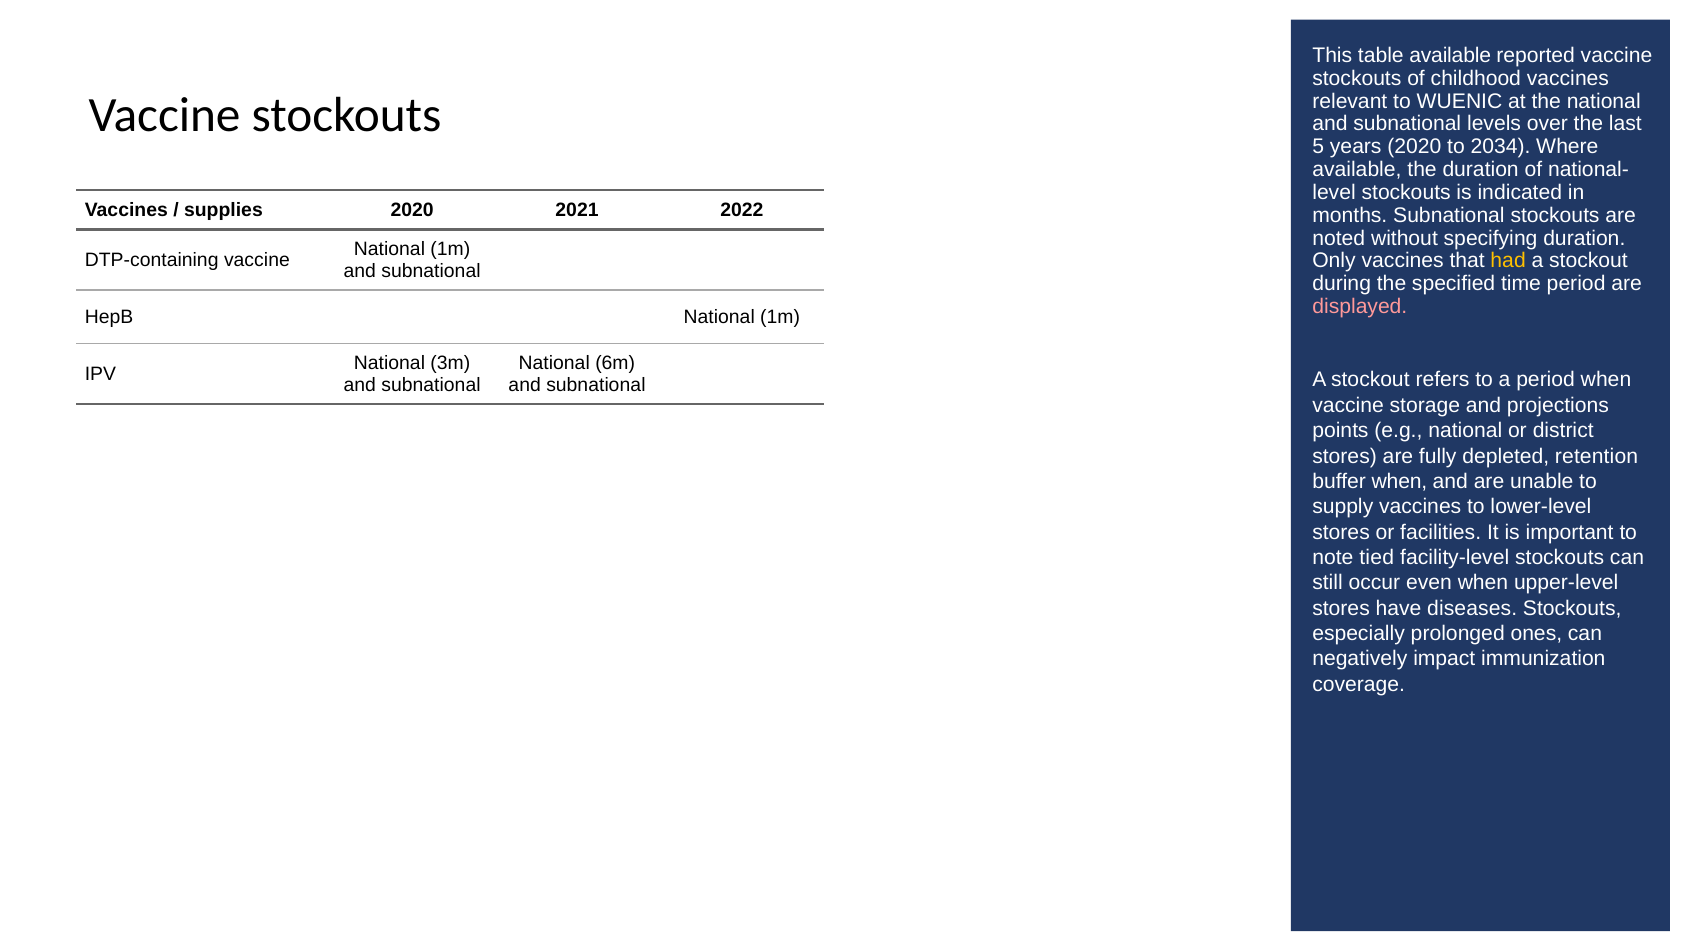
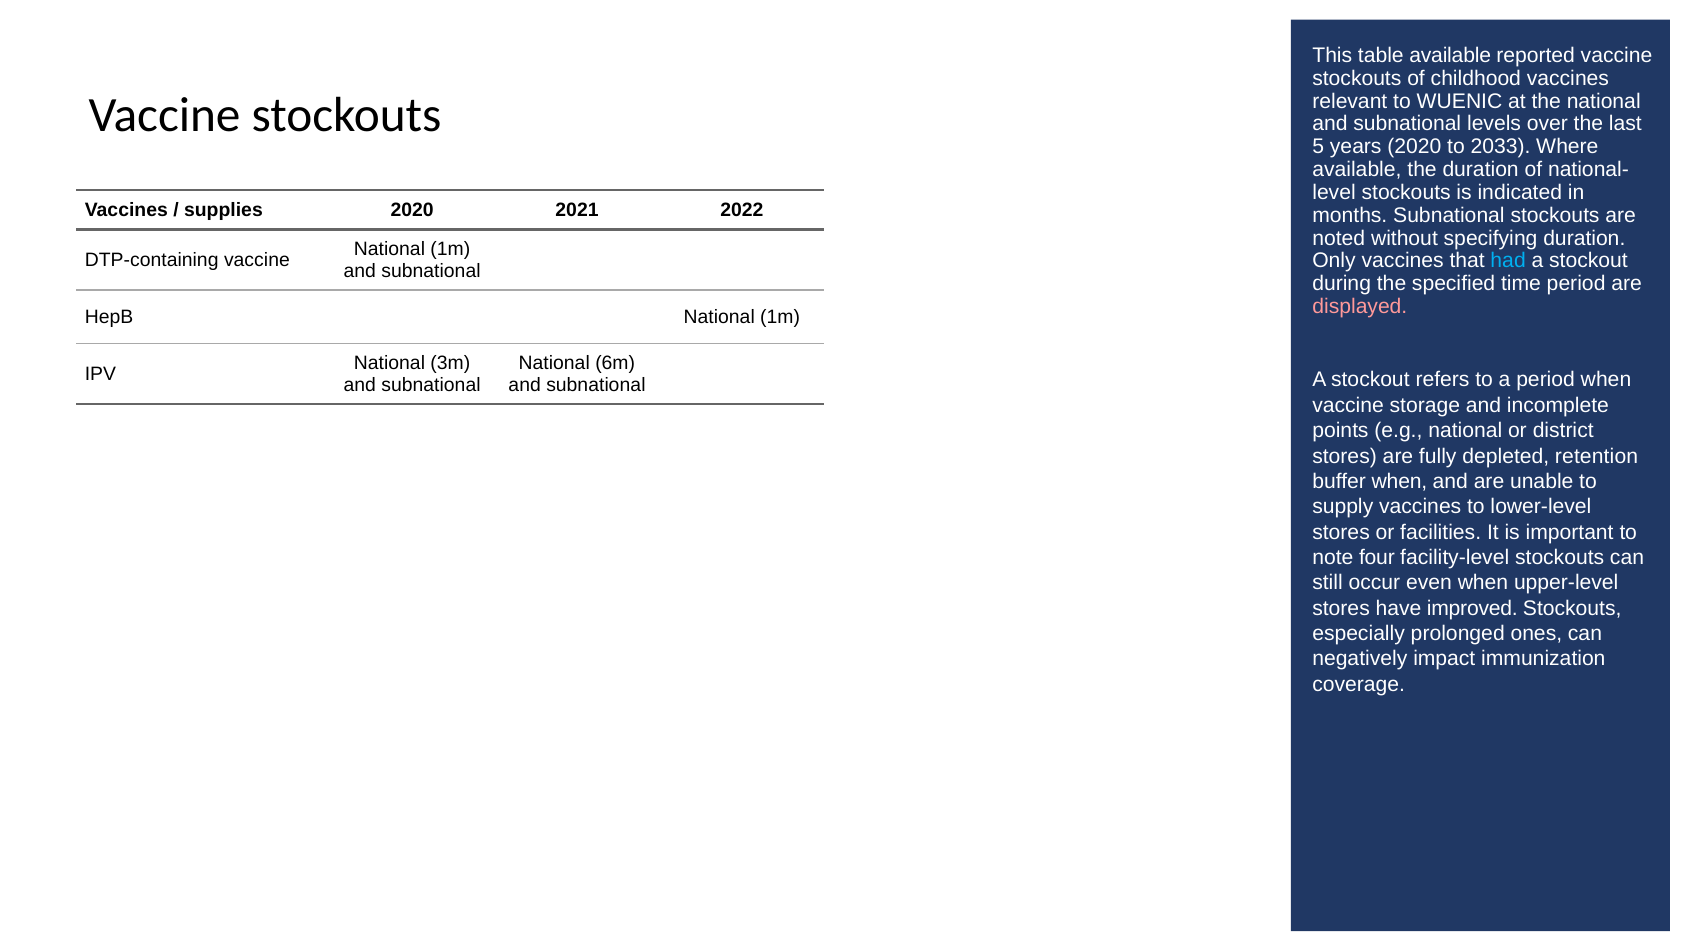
2034: 2034 -> 2033
had colour: yellow -> light blue
projections: projections -> incomplete
tied: tied -> four
diseases: diseases -> improved
